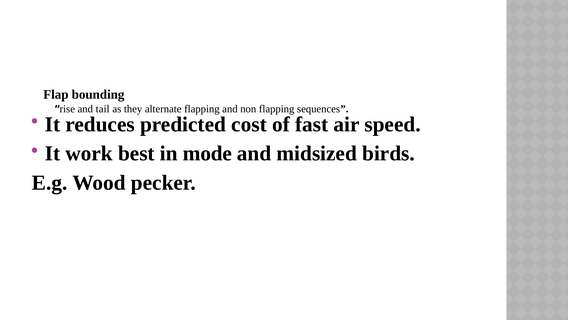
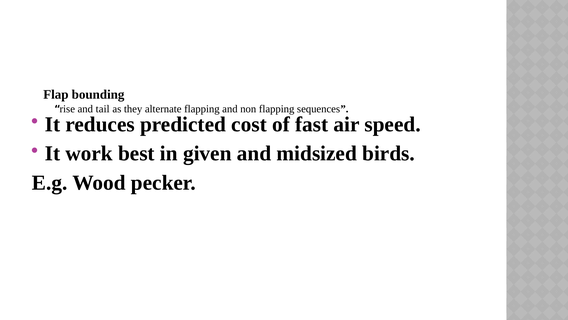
mode: mode -> given
